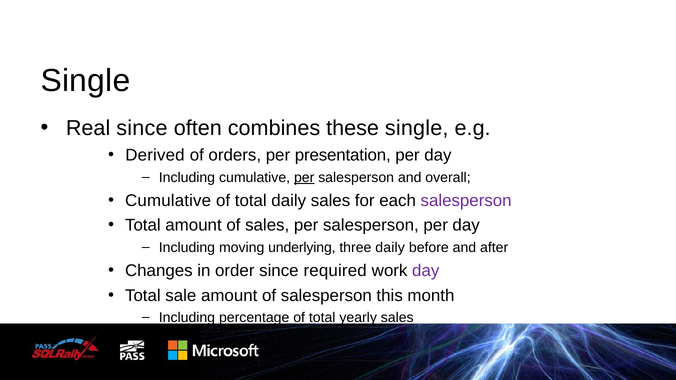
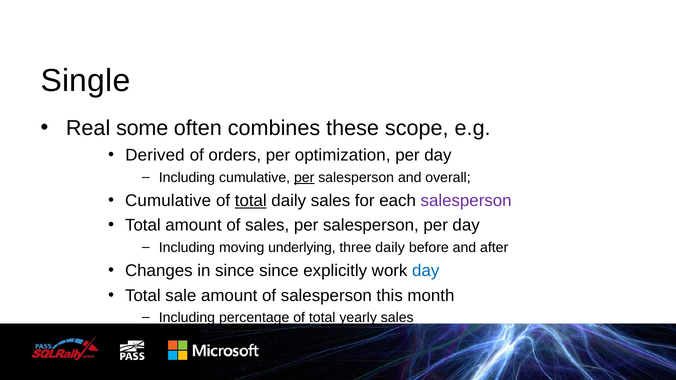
Real since: since -> some
these single: single -> scope
presentation: presentation -> optimization
total at (251, 201) underline: none -> present
in order: order -> since
required: required -> explicitly
day at (426, 271) colour: purple -> blue
